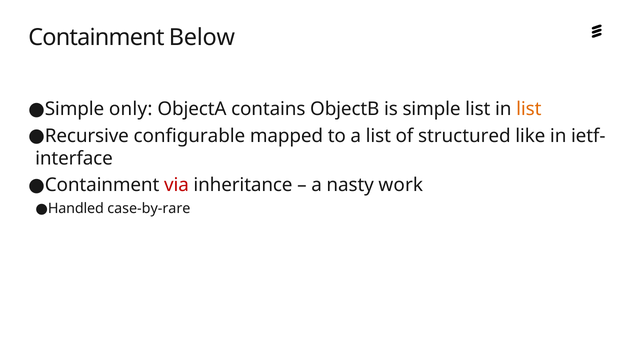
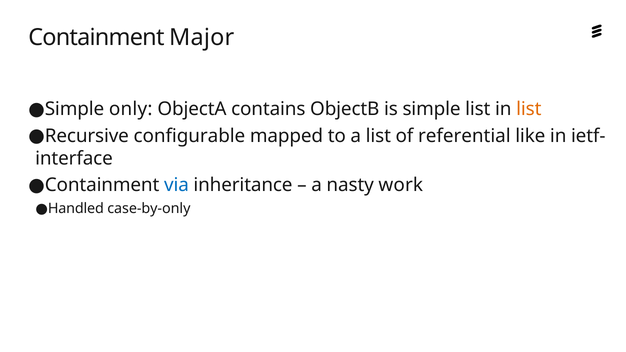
Below: Below -> Major
structured: structured -> referential
via colour: red -> blue
case-by-rare: case-by-rare -> case-by-only
